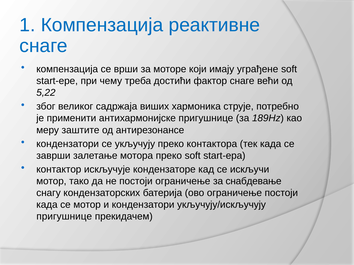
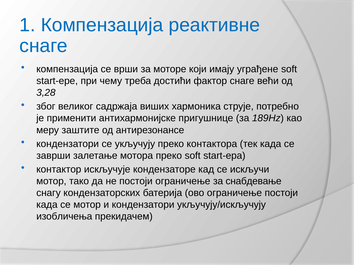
5,22: 5,22 -> 3,28
пригушнице at (64, 217): пригушнице -> изобличења
